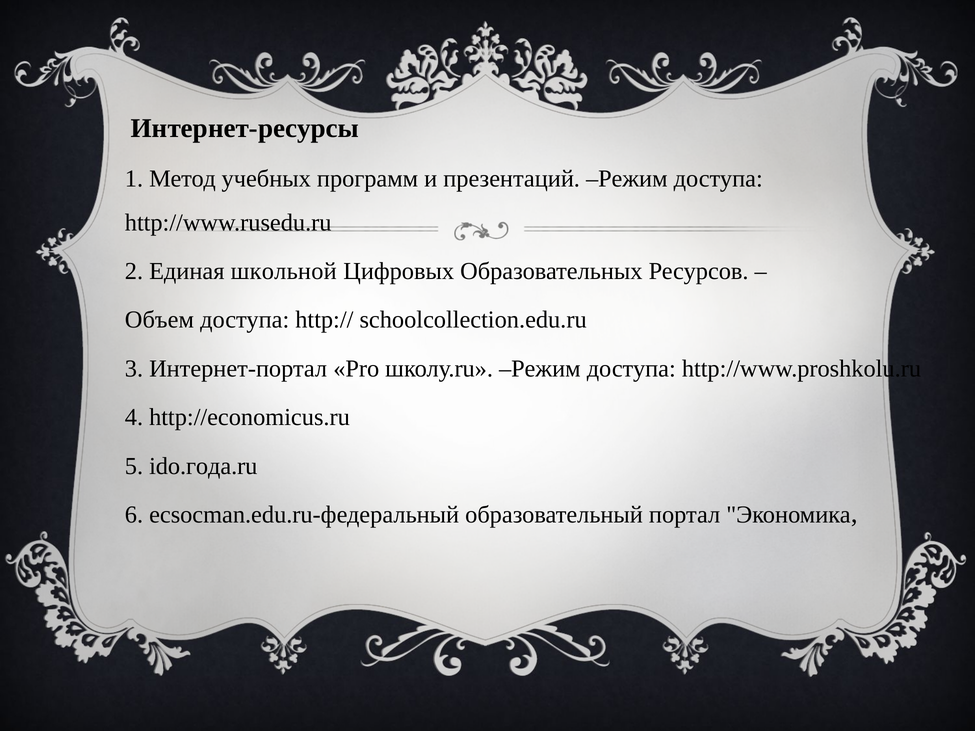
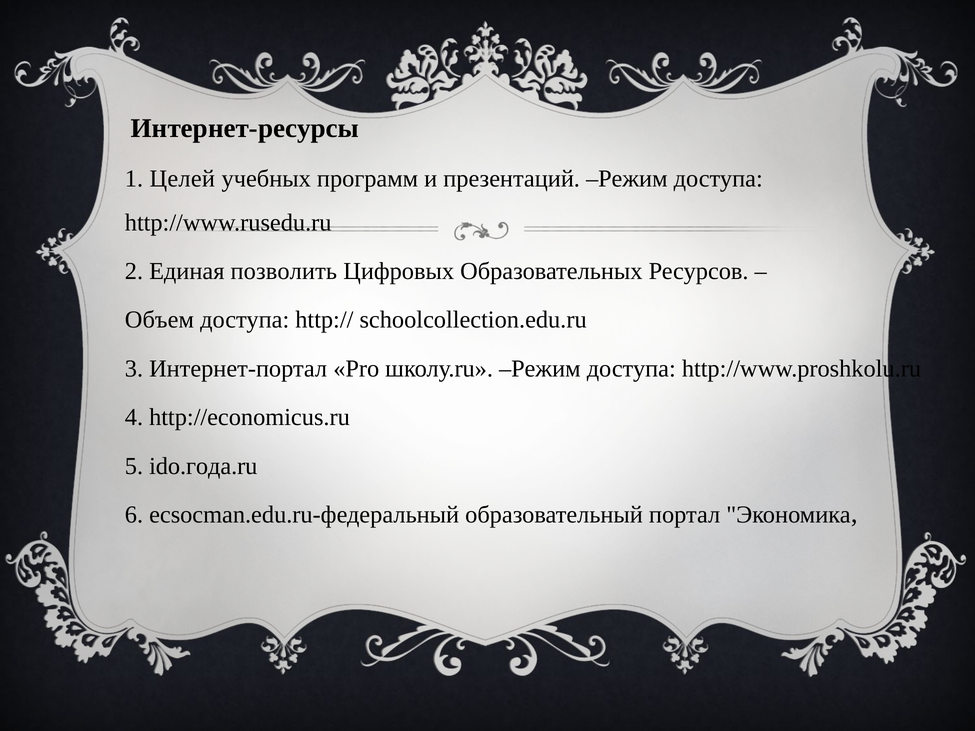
Метод: Метод -> Целей
школьной: школьной -> позволить
